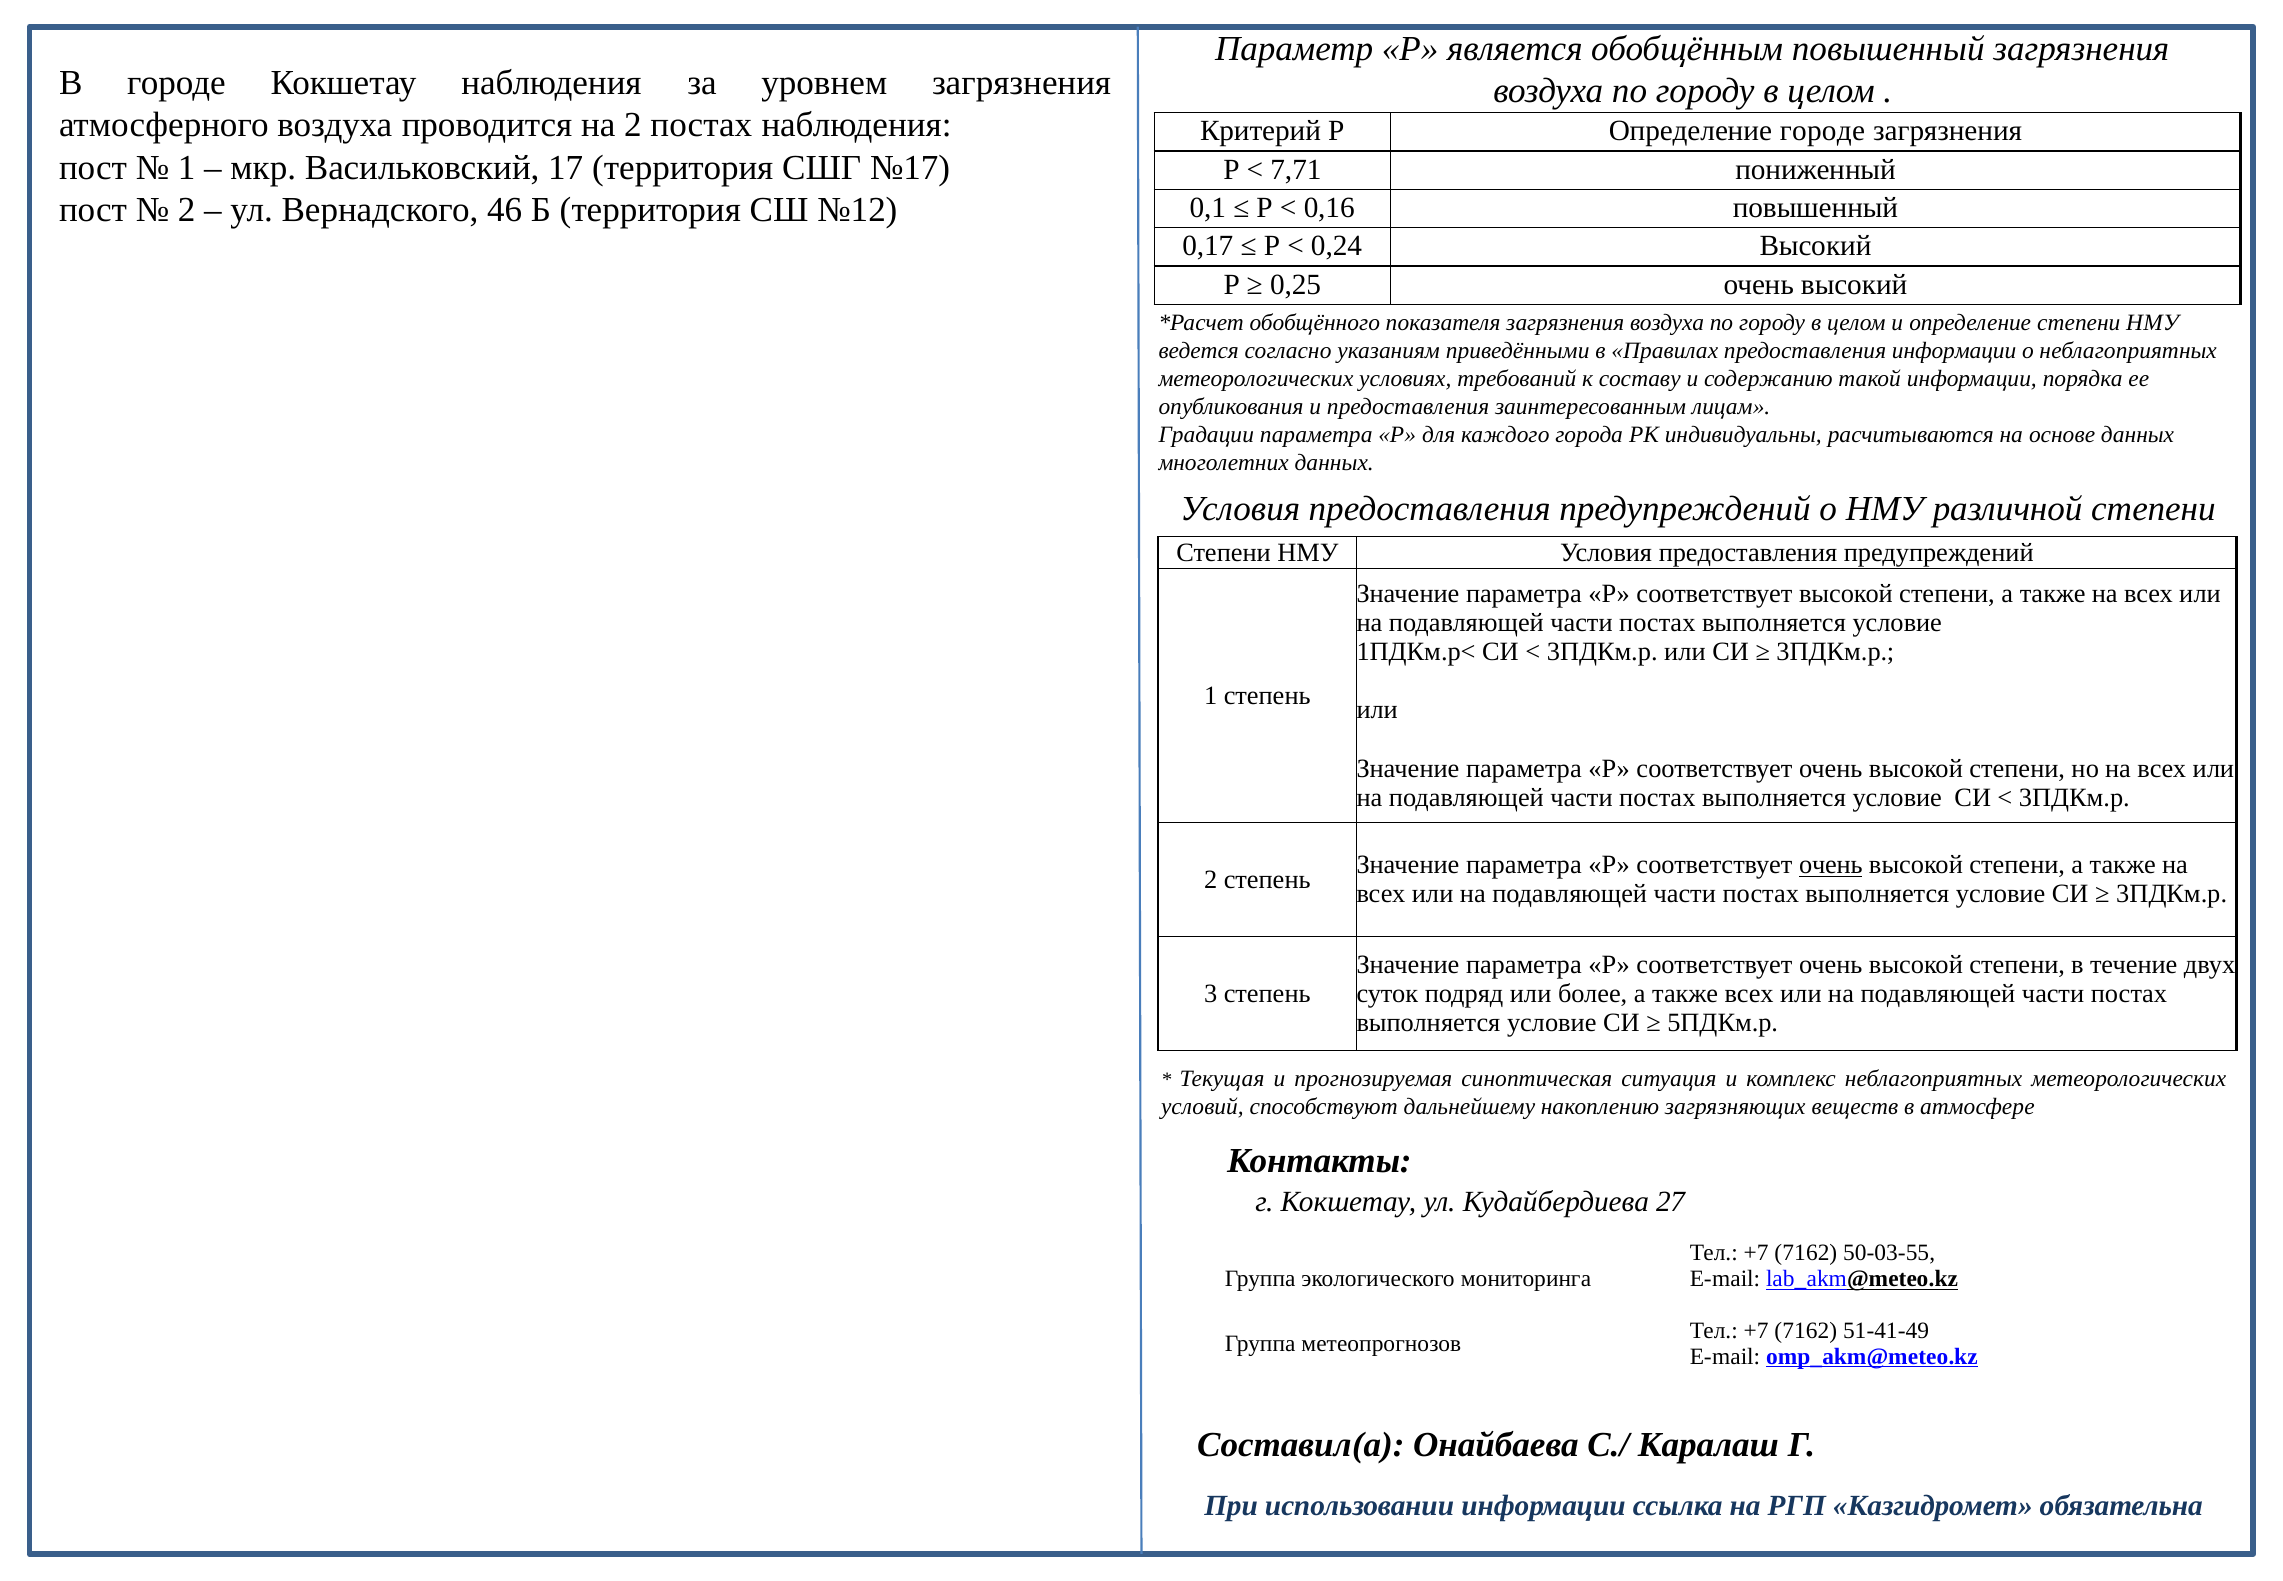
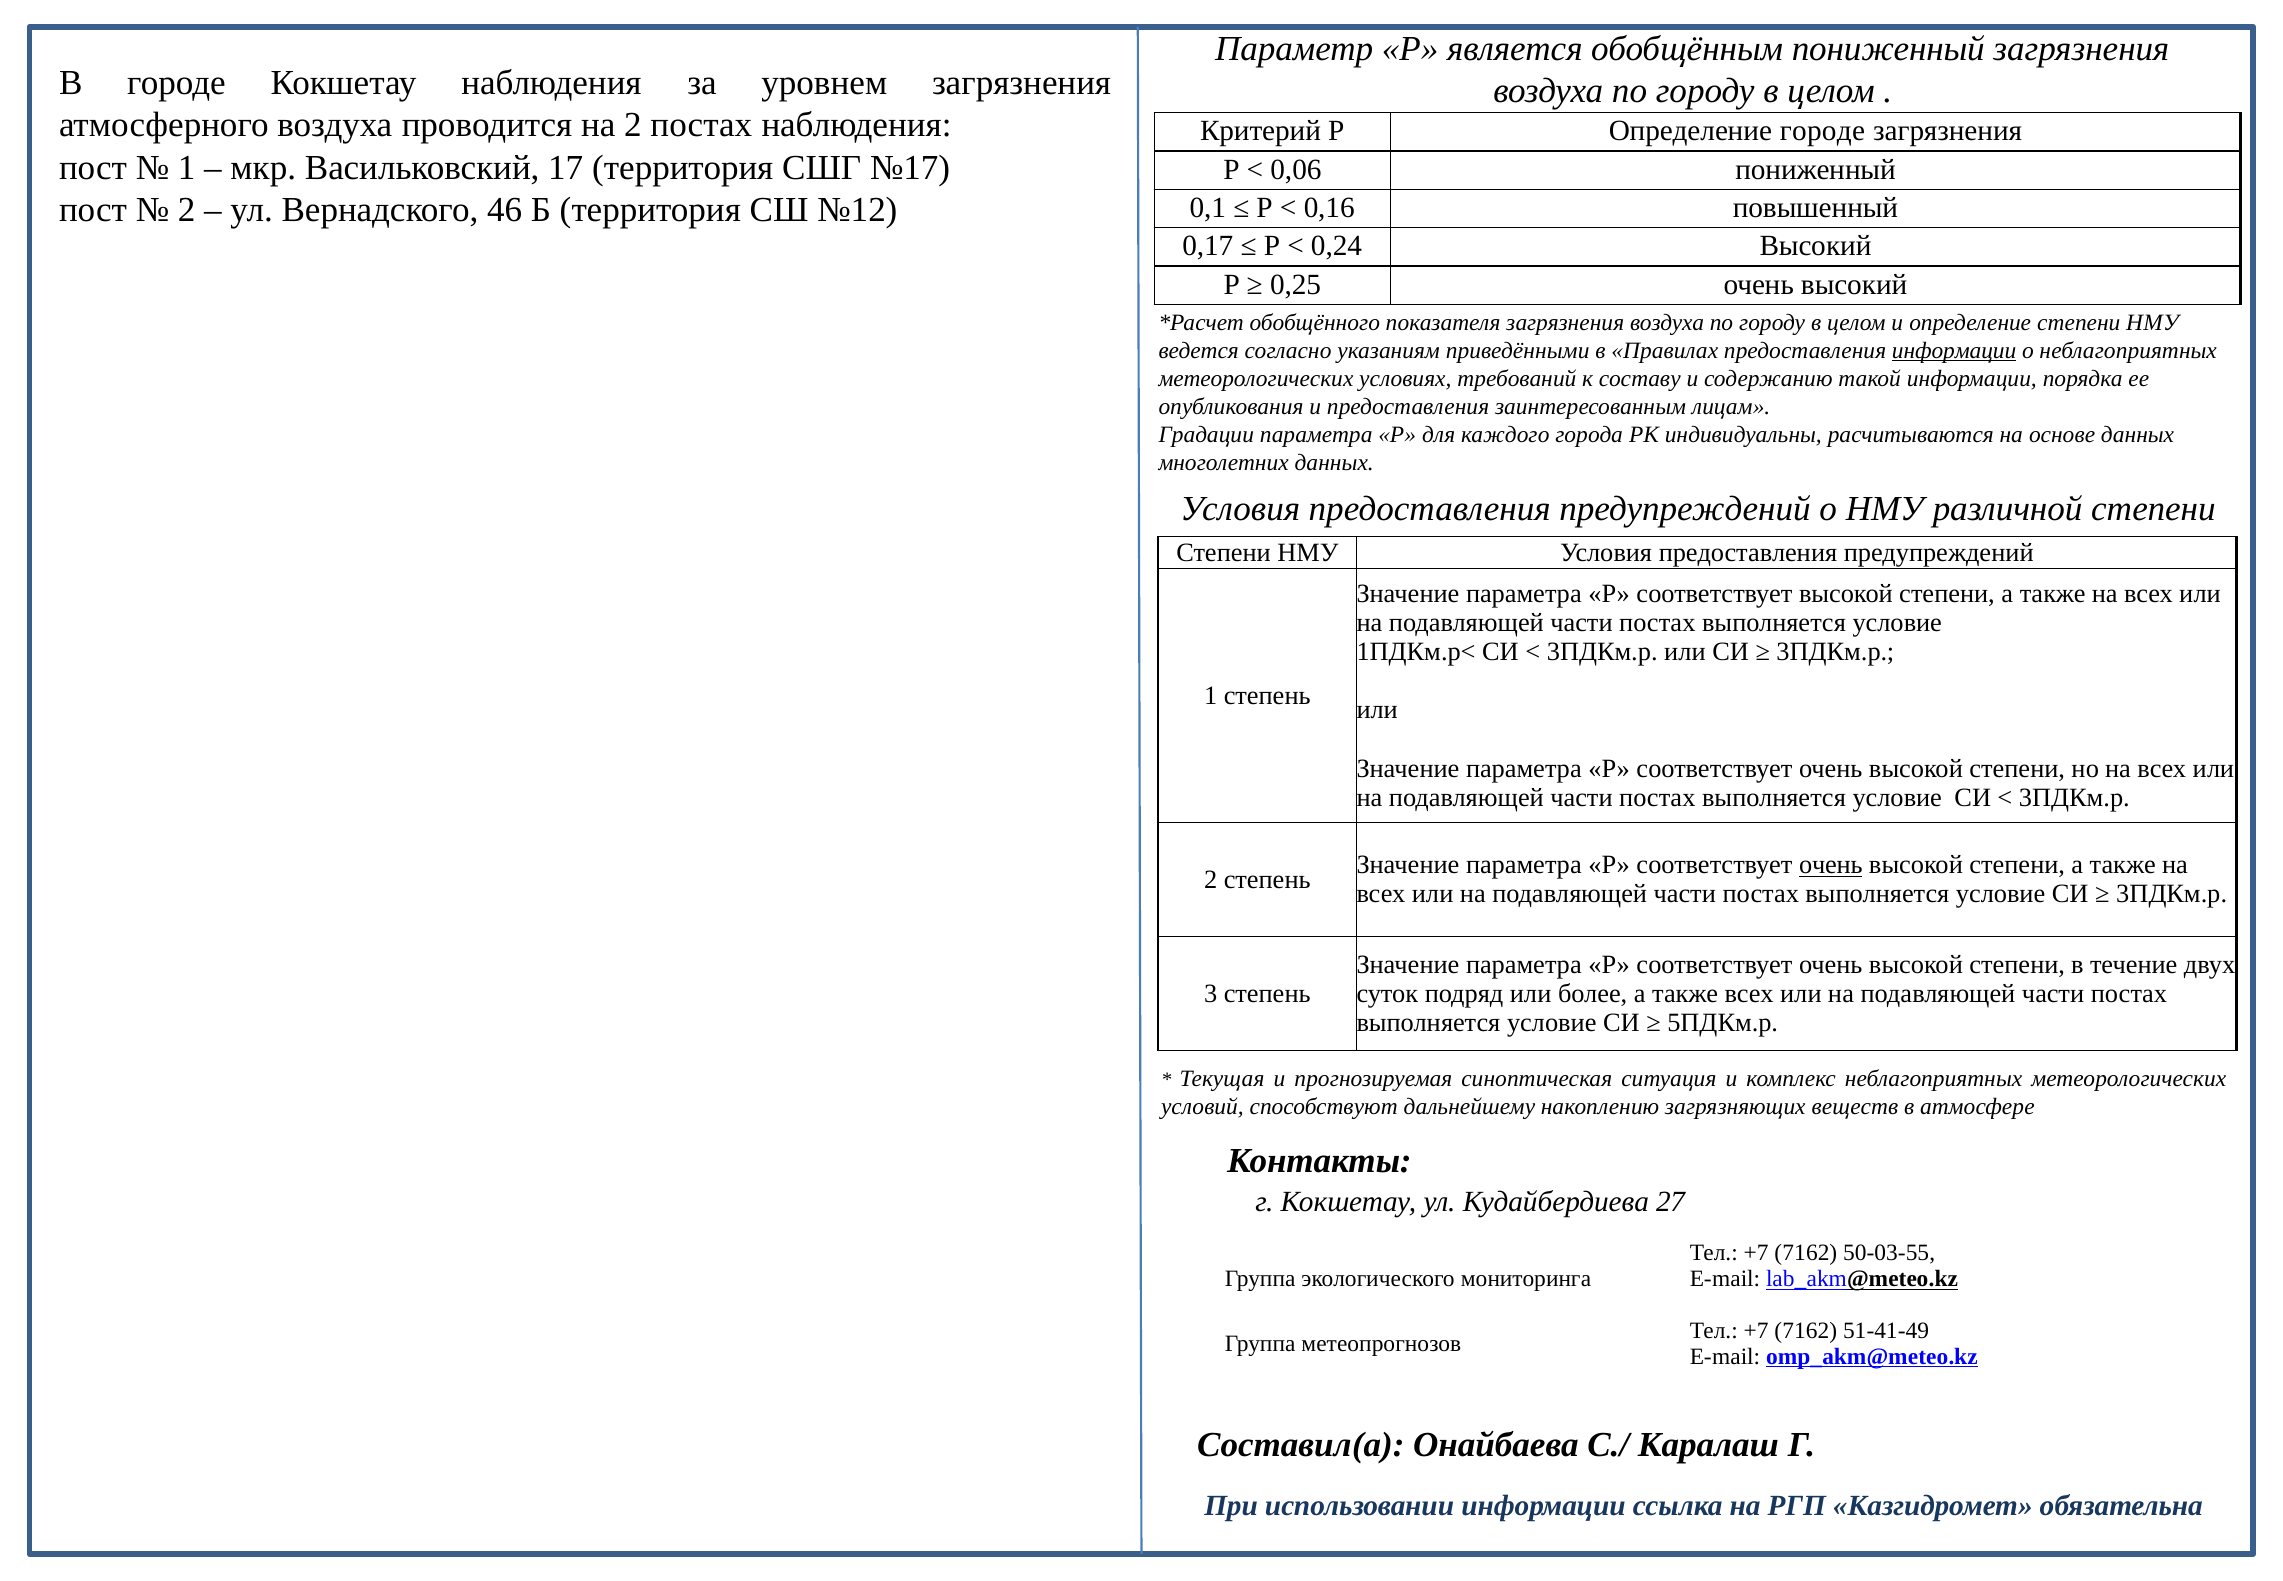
обобщённым повышенный: повышенный -> пониженный
7,71: 7,71 -> 0,06
информации at (1954, 351) underline: none -> present
